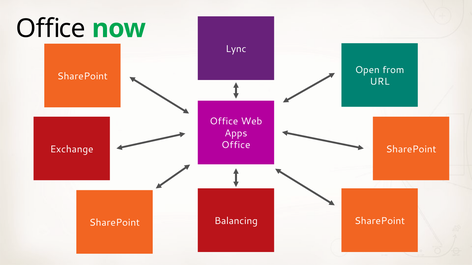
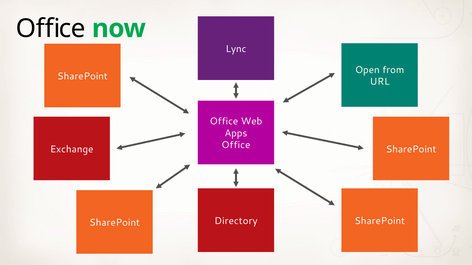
Balancing: Balancing -> Directory
